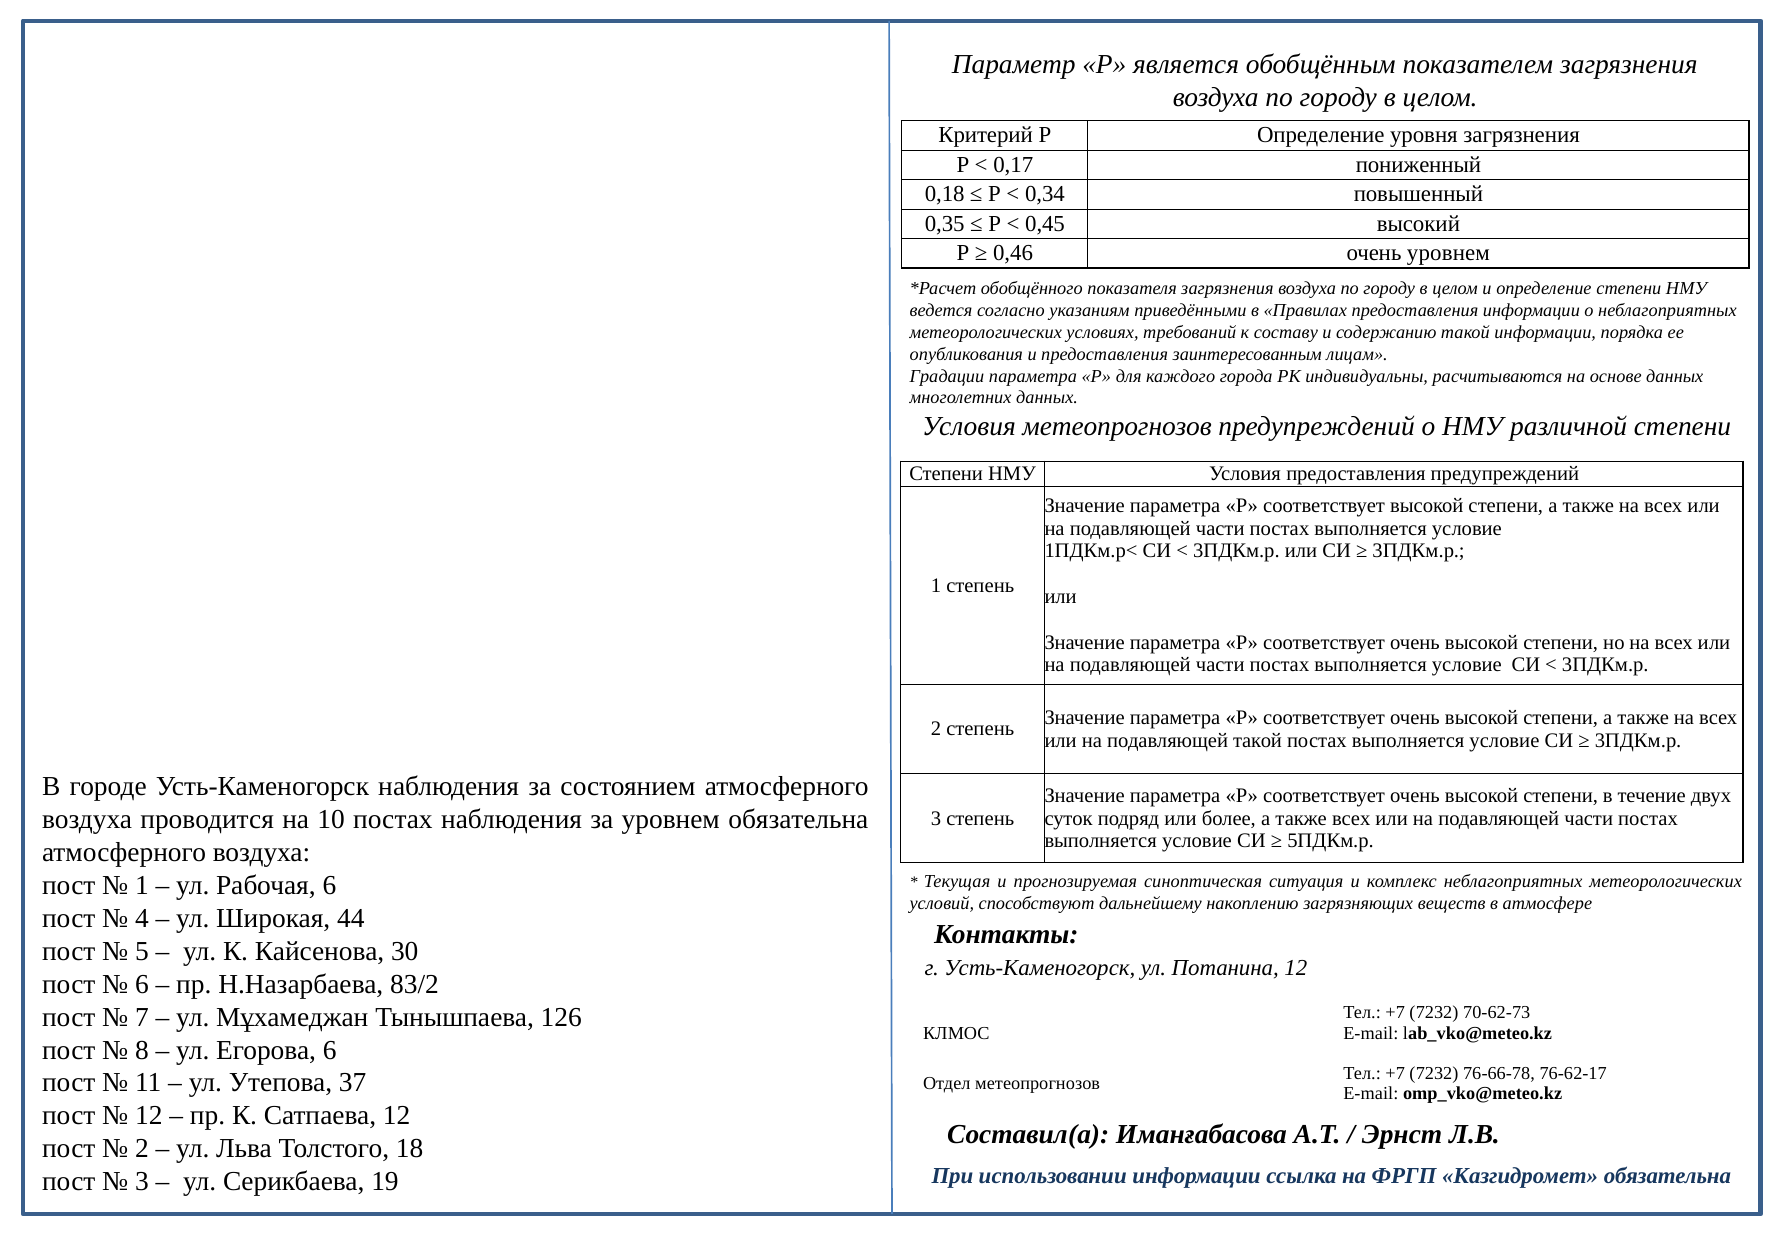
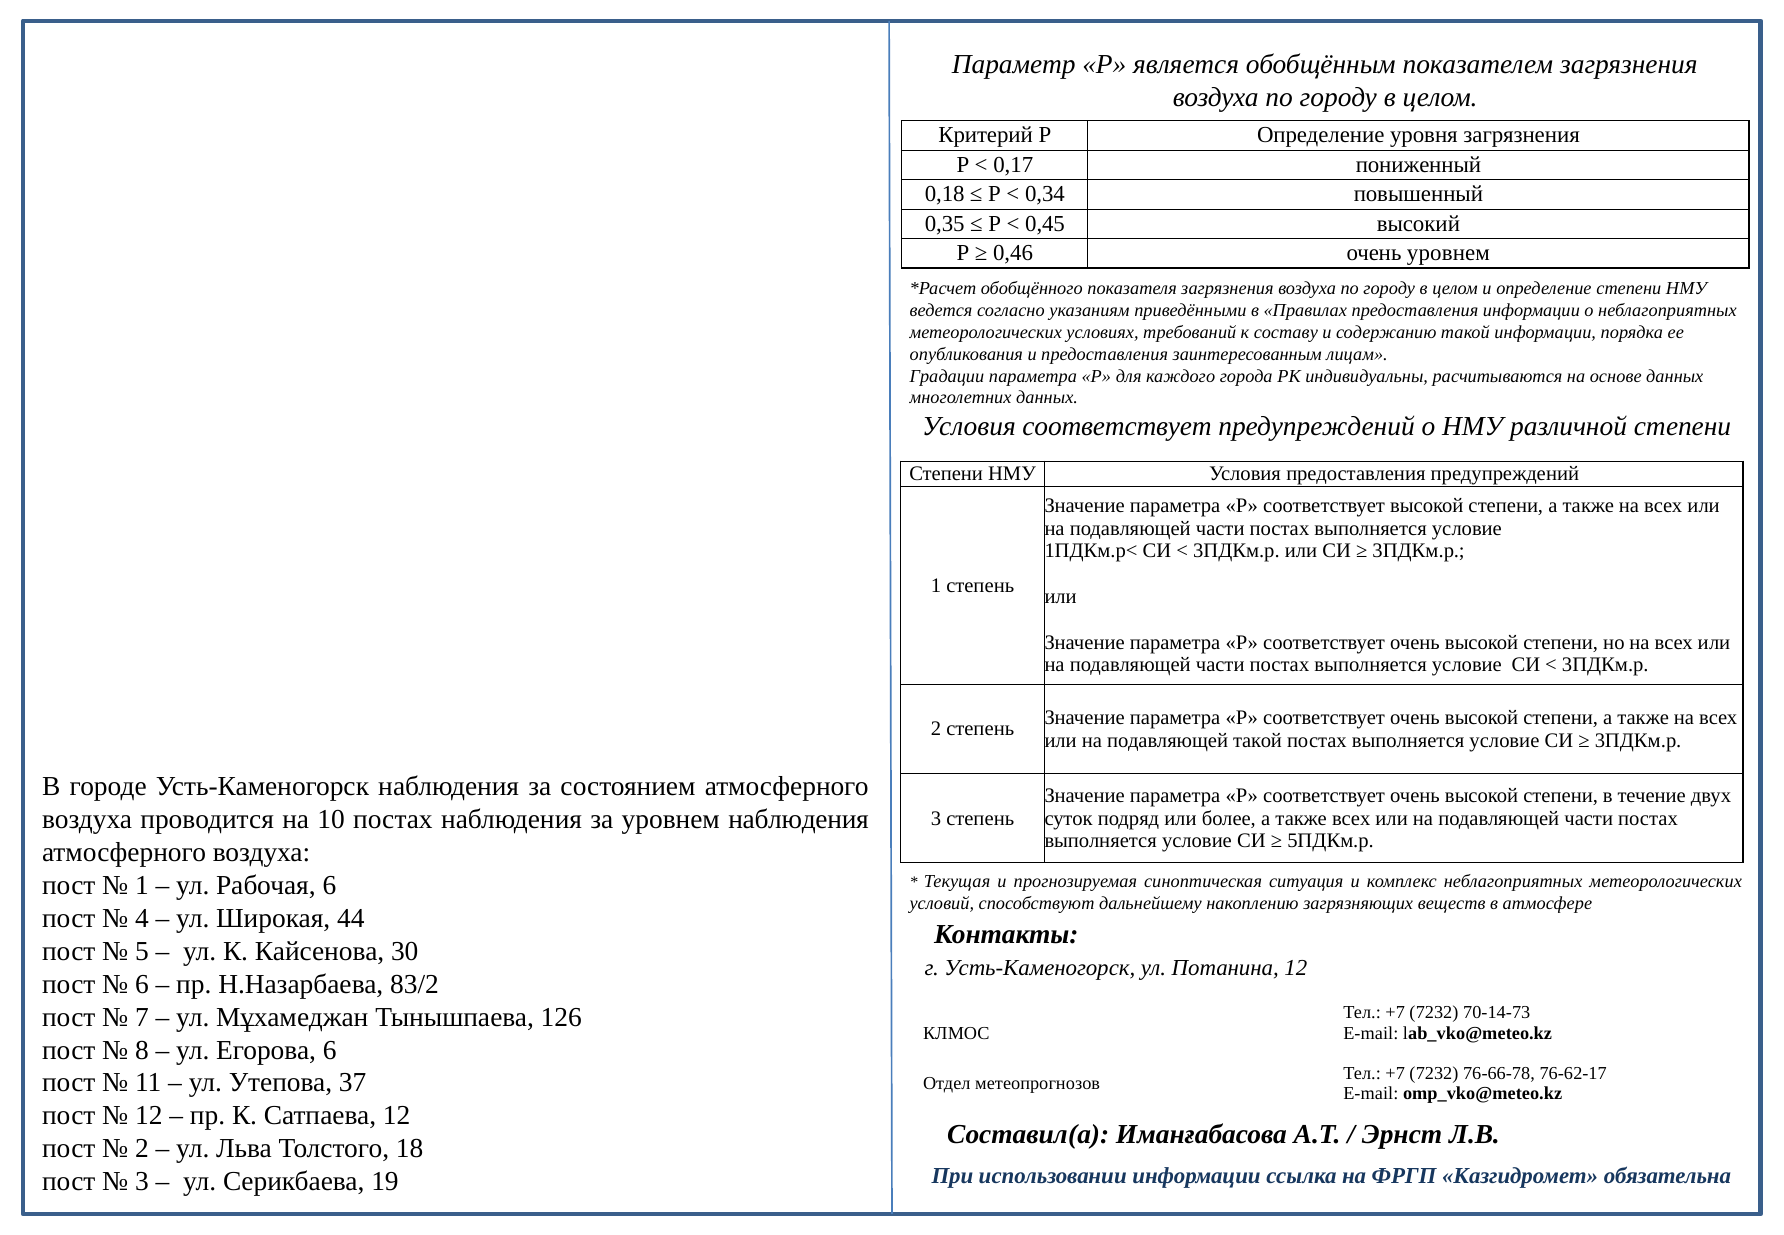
Условия метеопрогнозов: метеопрогнозов -> соответствует
уровнем обязательна: обязательна -> наблюдения
70-62-73: 70-62-73 -> 70-14-73
